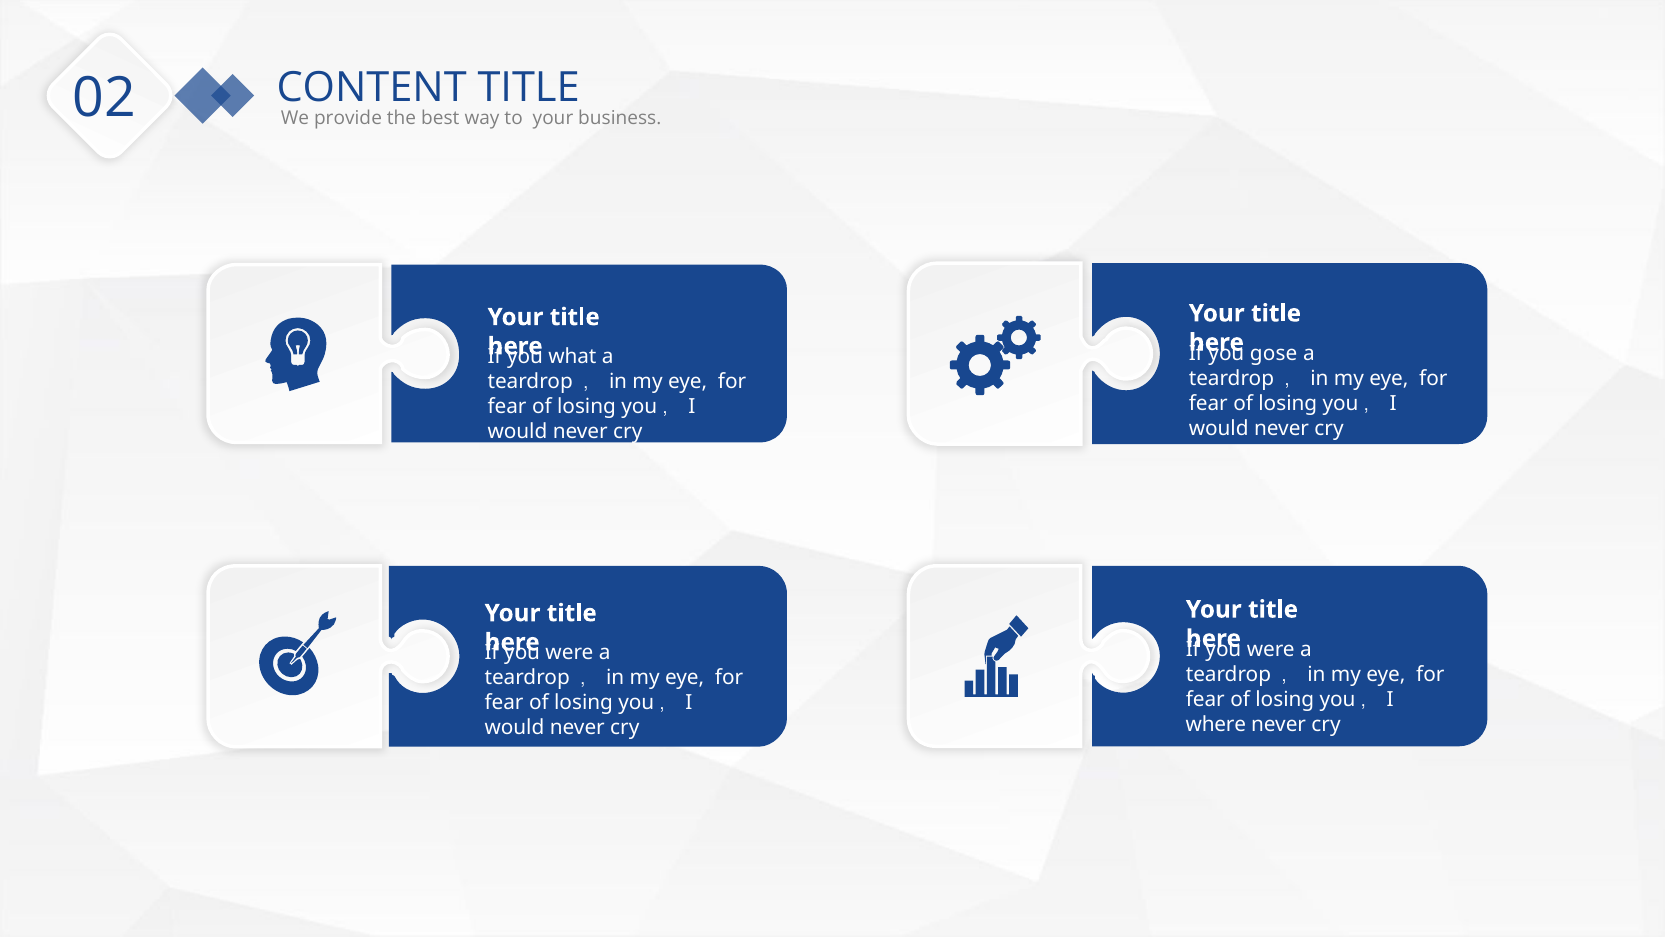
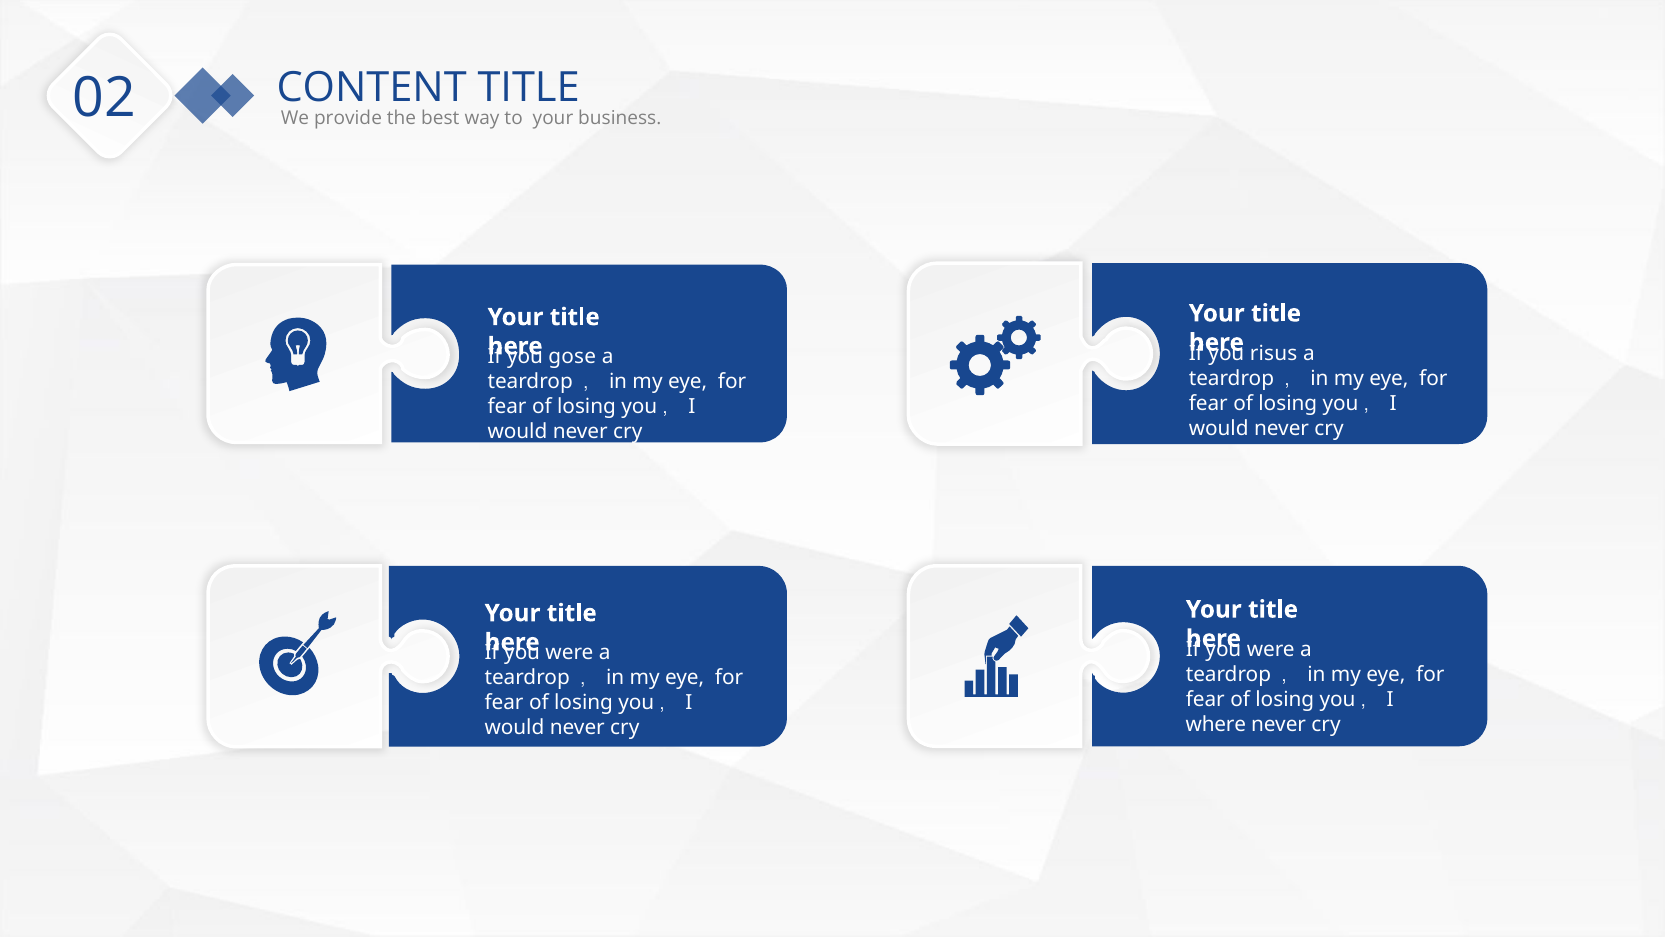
gose: gose -> risus
what: what -> gose
